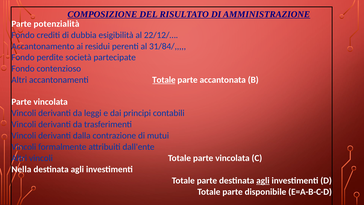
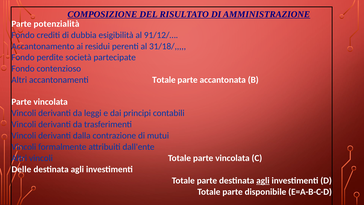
22/12/…: 22/12/… -> 91/12/…
31/84/: 31/84/ -> 31/18/
Totale at (164, 80) underline: present -> none
Nella: Nella -> Delle
